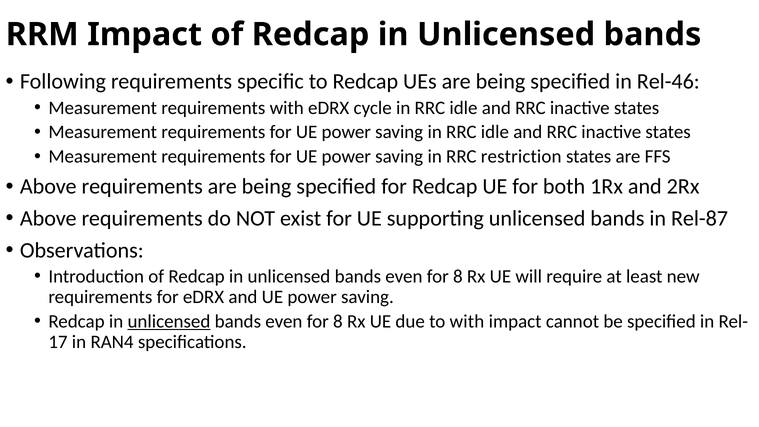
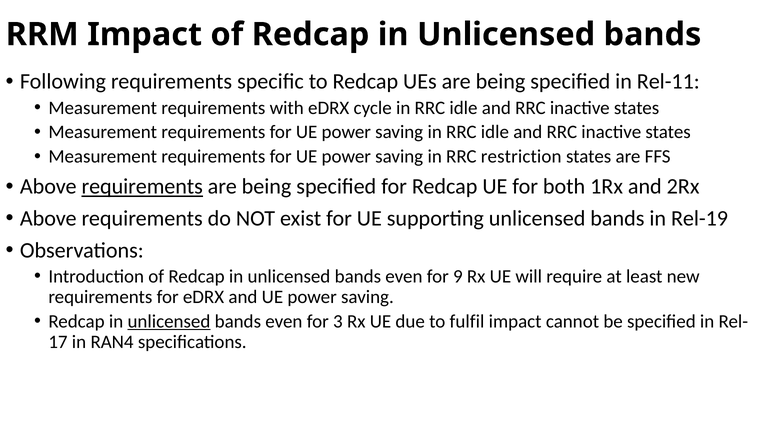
Rel-46: Rel-46 -> Rel-11
requirements at (142, 187) underline: none -> present
Rel-87: Rel-87 -> Rel-19
8 at (458, 276): 8 -> 9
8 at (338, 321): 8 -> 3
to with: with -> fulfil
